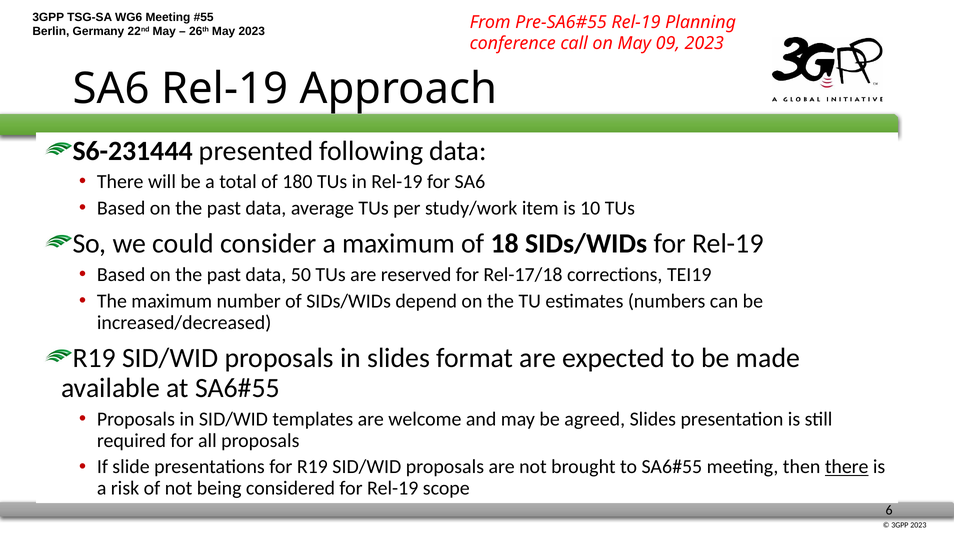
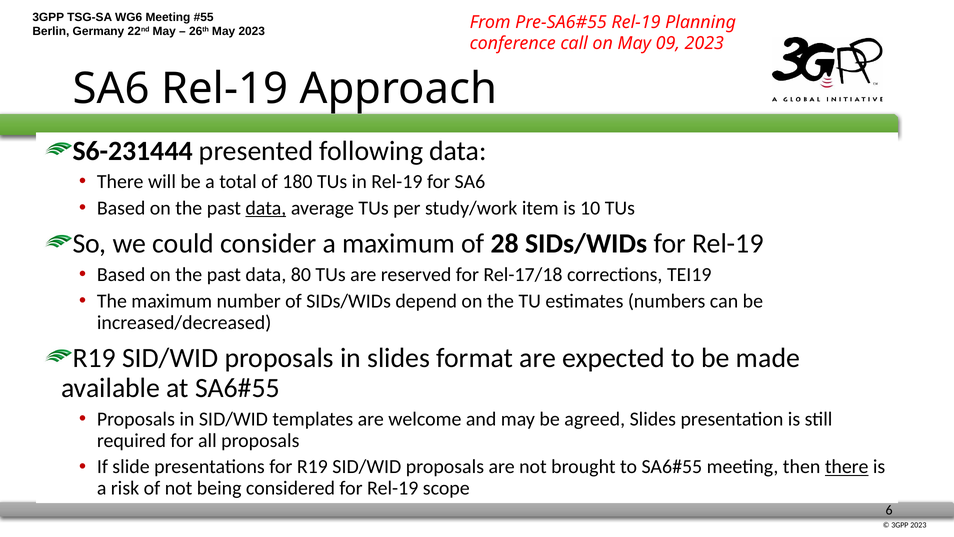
data at (266, 208) underline: none -> present
18: 18 -> 28
50: 50 -> 80
